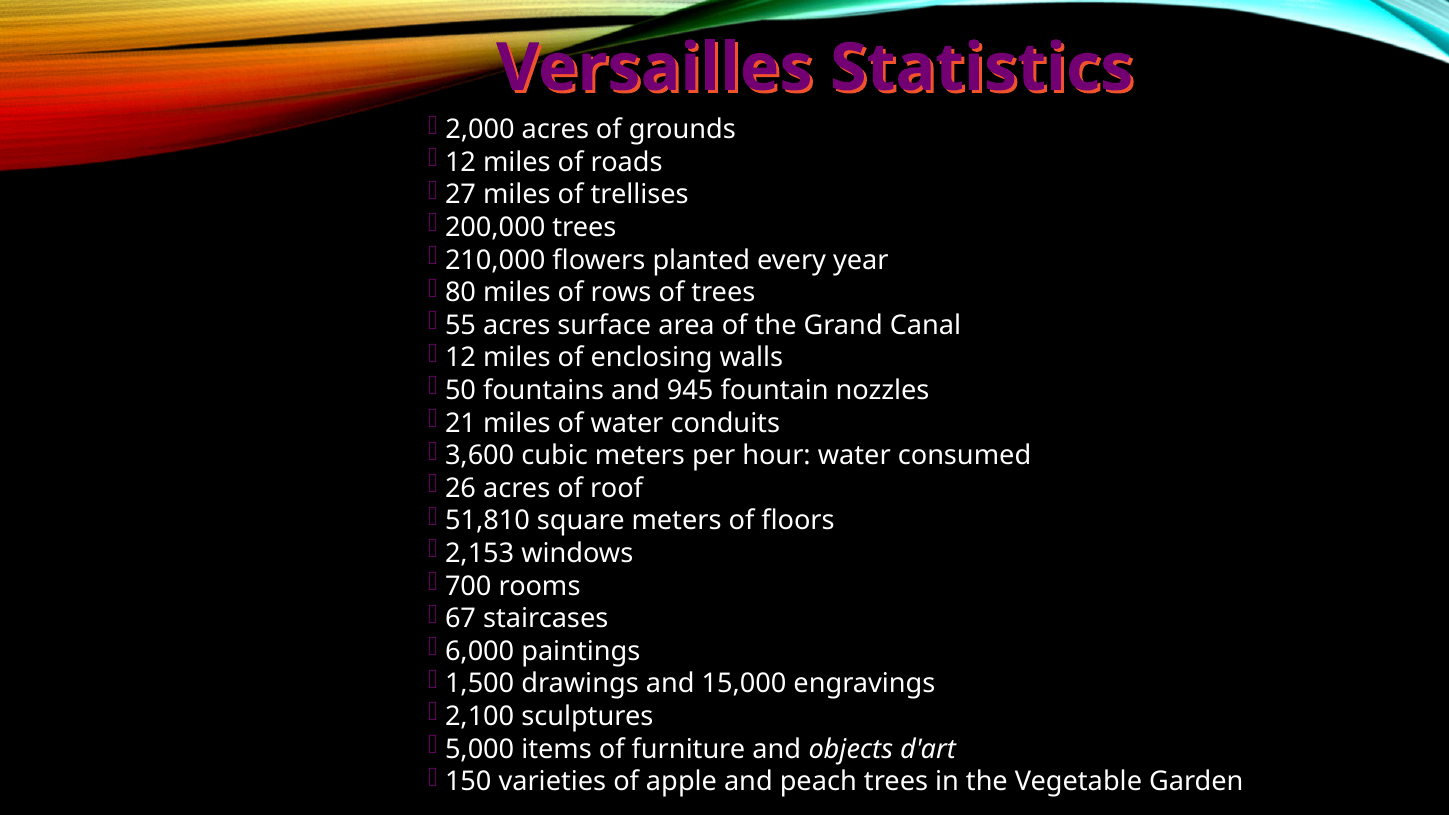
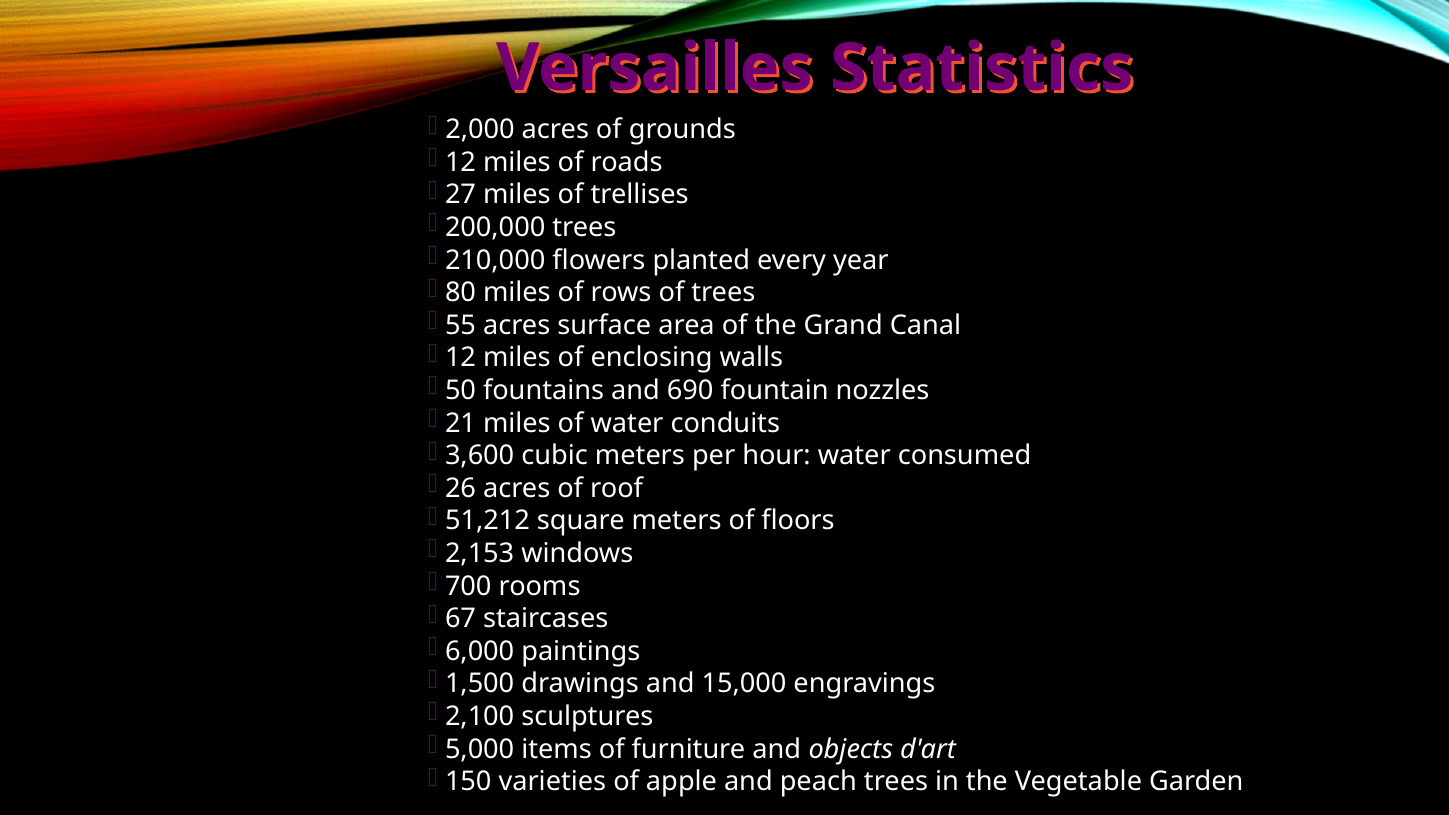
945: 945 -> 690
51,810: 51,810 -> 51,212
